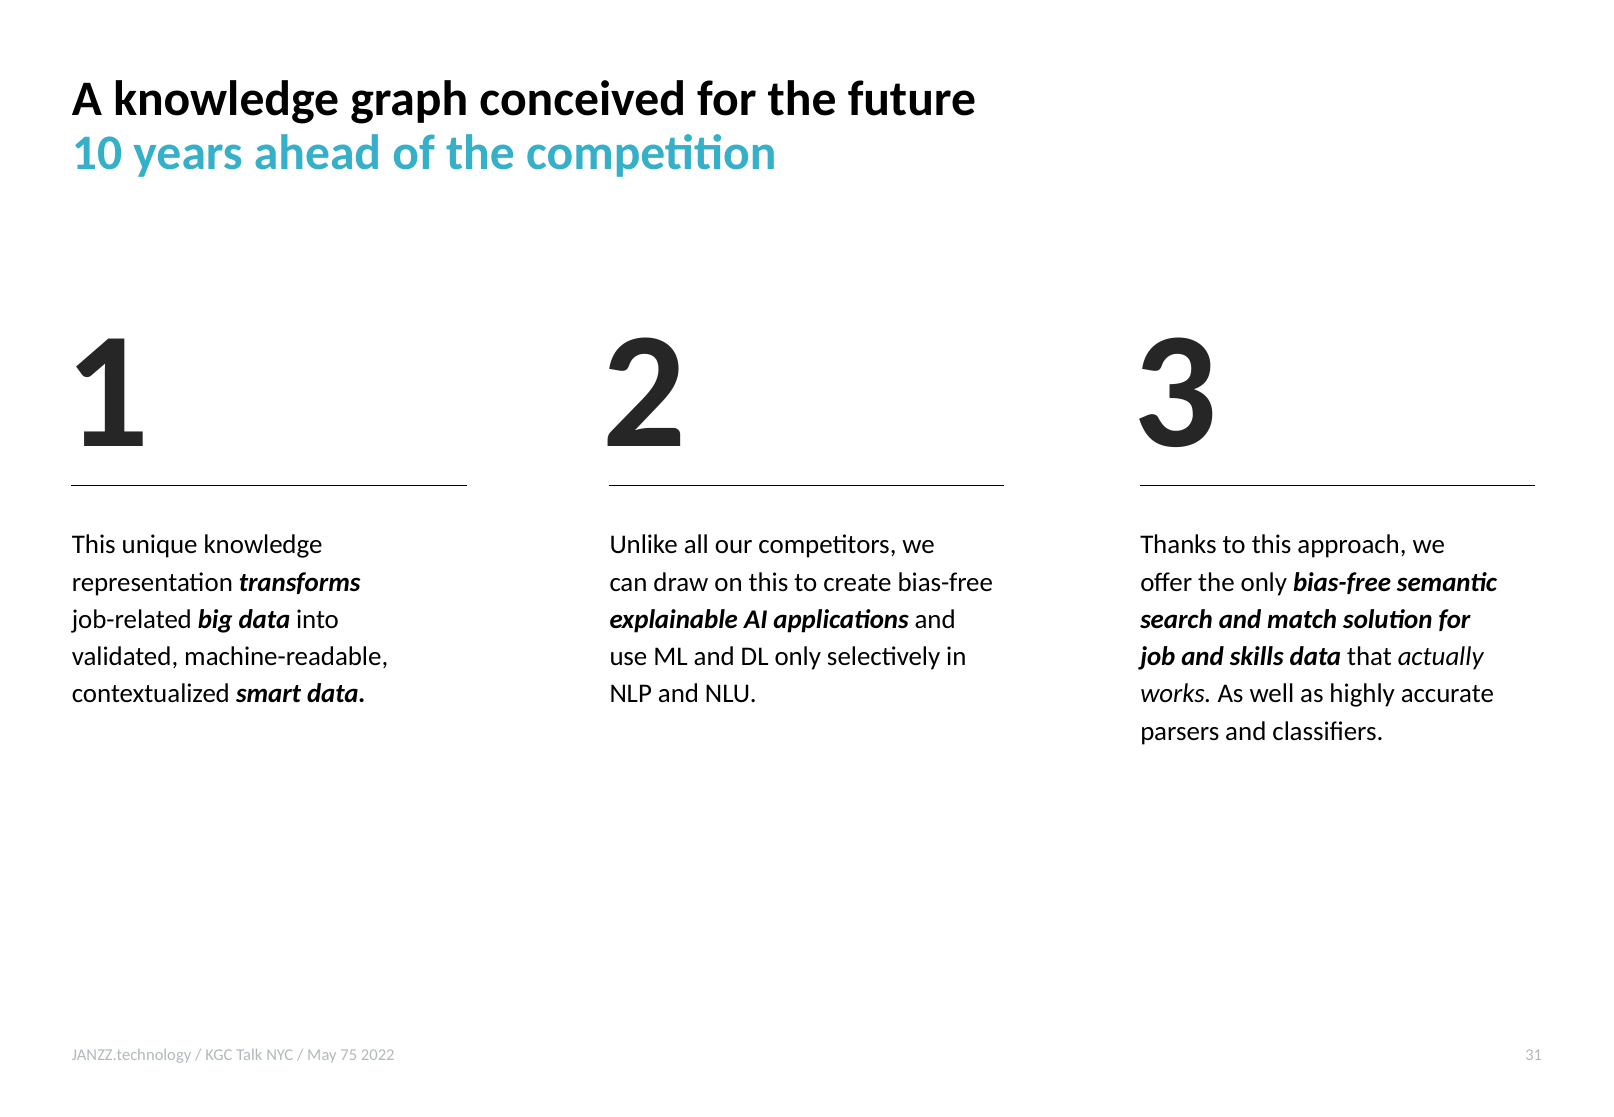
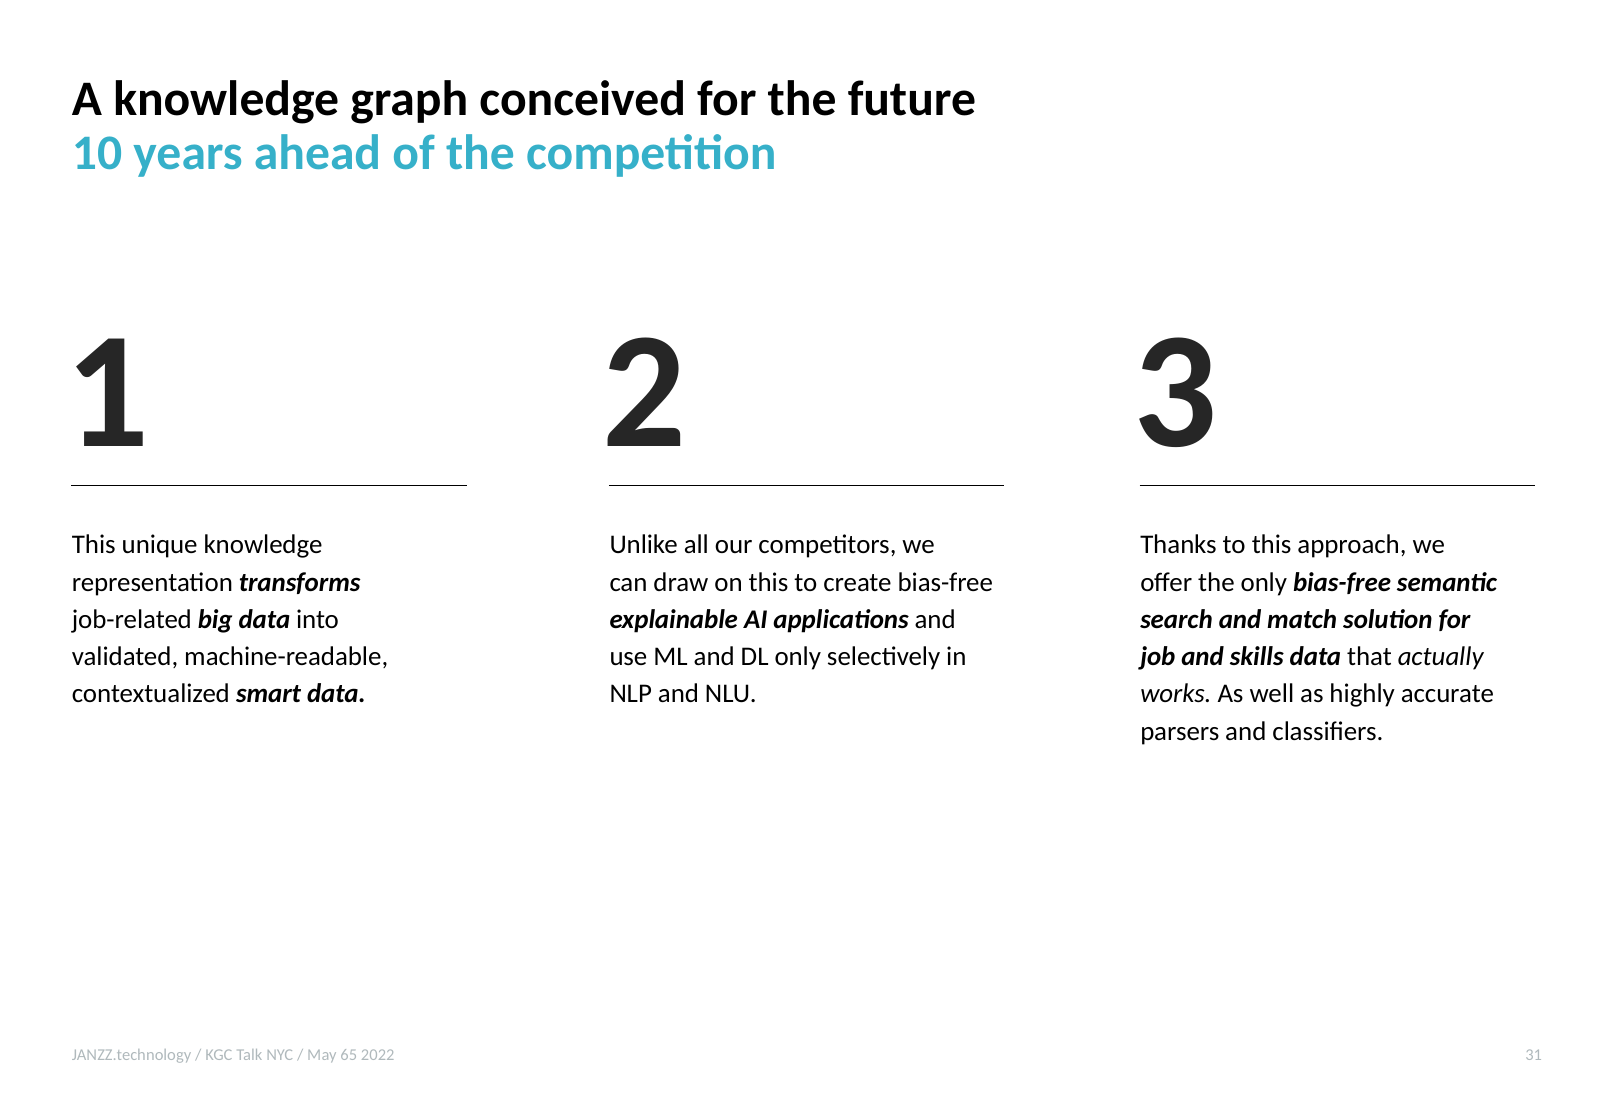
75: 75 -> 65
